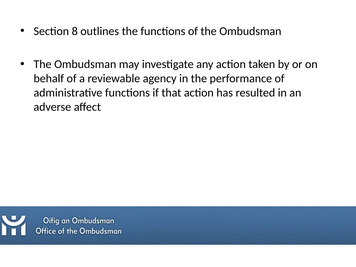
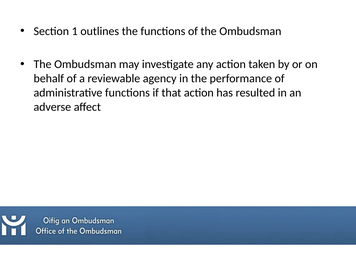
8: 8 -> 1
